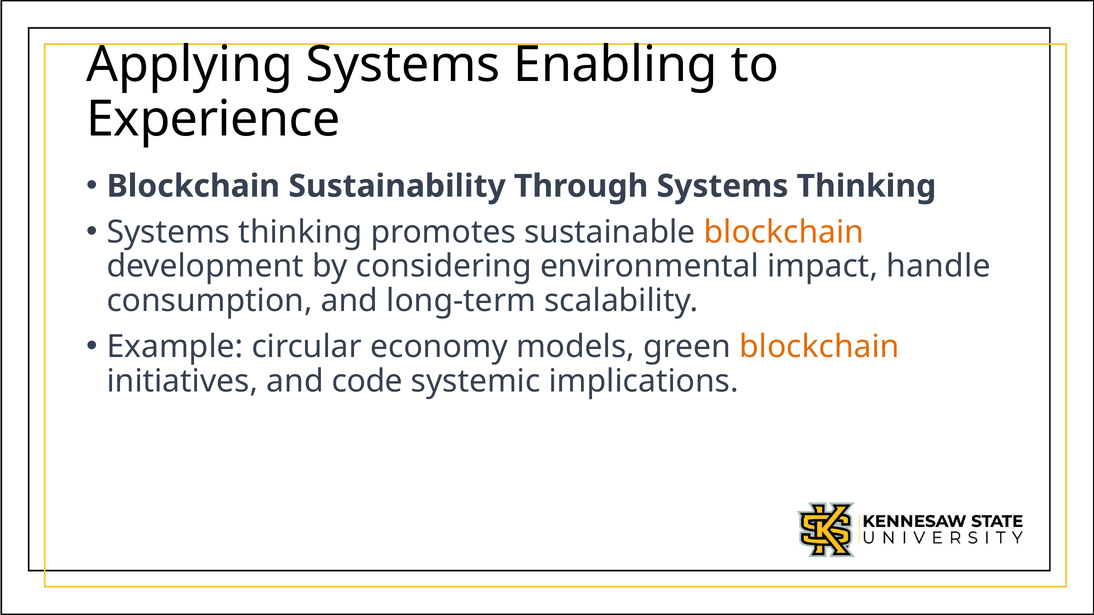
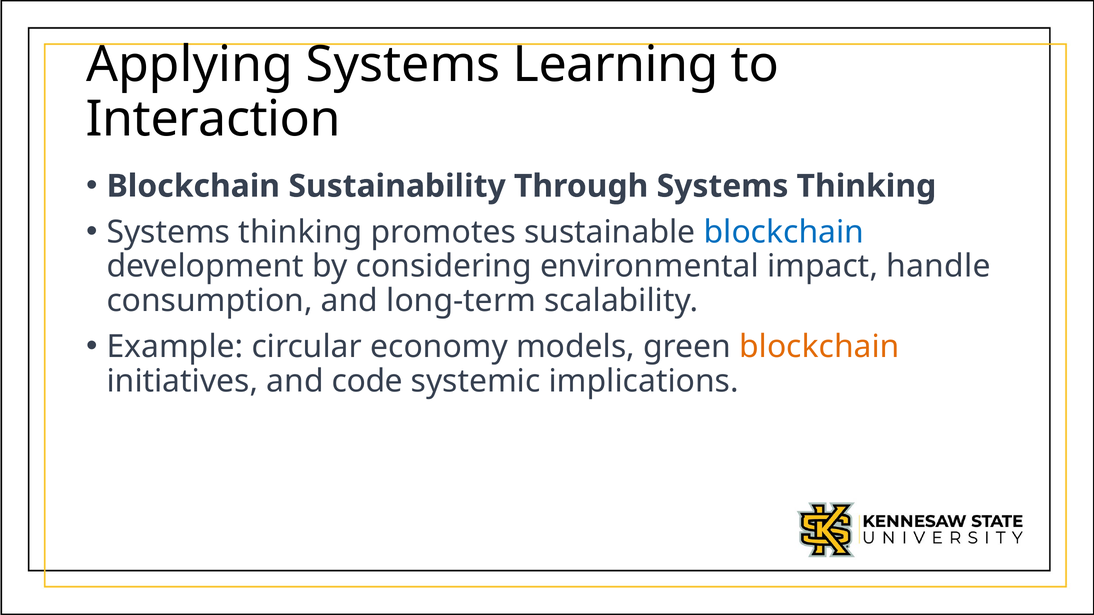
Enabling: Enabling -> Learning
Experience: Experience -> Interaction
blockchain at (784, 232) colour: orange -> blue
